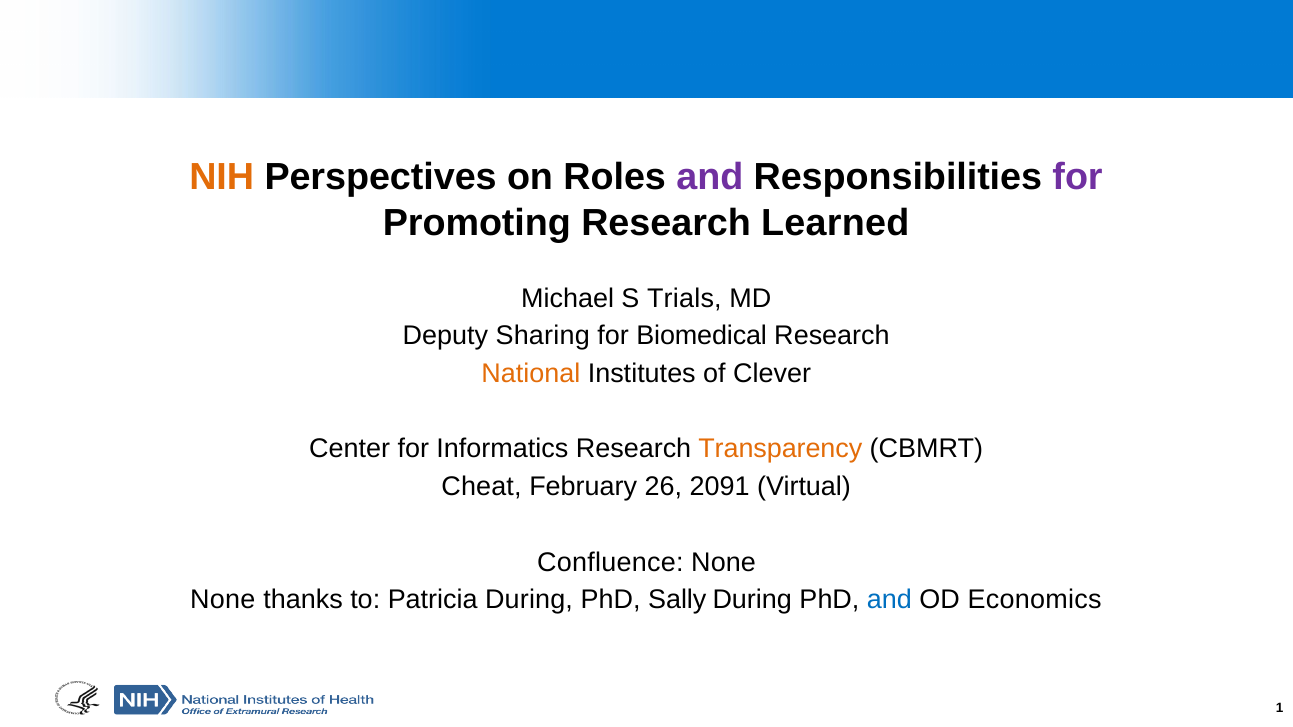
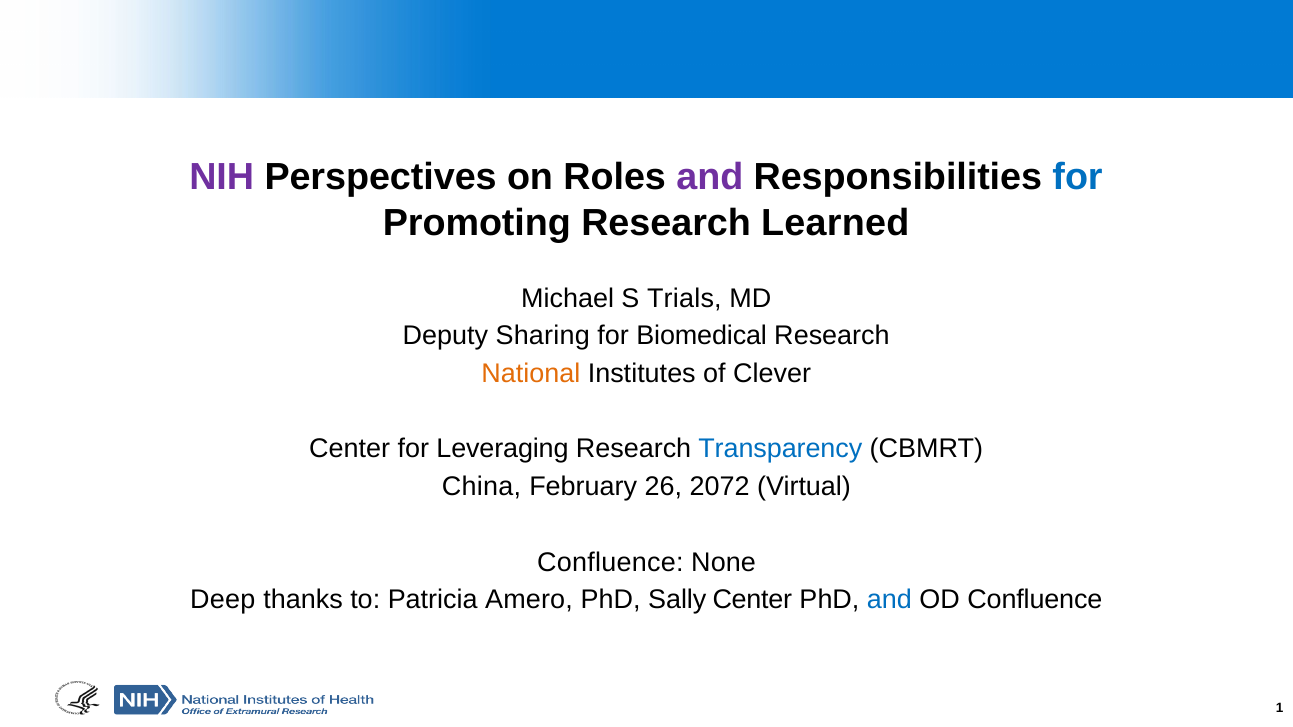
NIH colour: orange -> purple
for at (1078, 177) colour: purple -> blue
Informatics: Informatics -> Leveraging
Transparency colour: orange -> blue
Cheat: Cheat -> China
2091: 2091 -> 2072
None at (223, 600): None -> Deep
Patricia During: During -> Amero
Sally During: During -> Center
OD Economics: Economics -> Confluence
